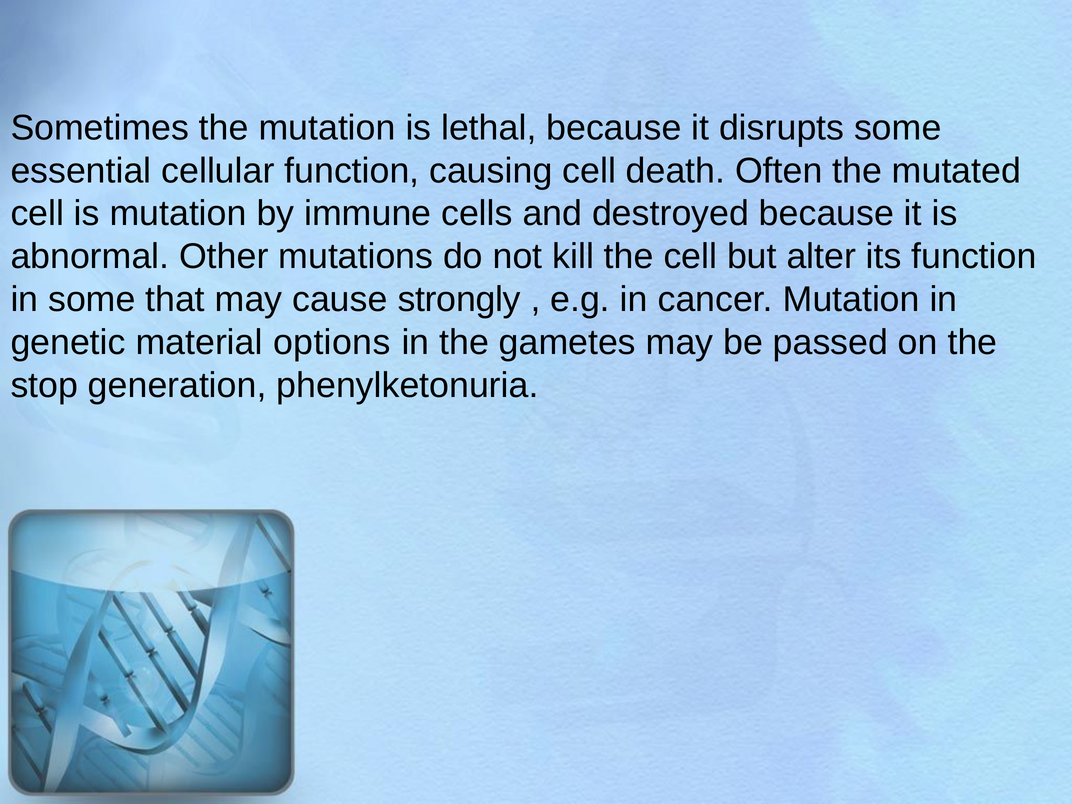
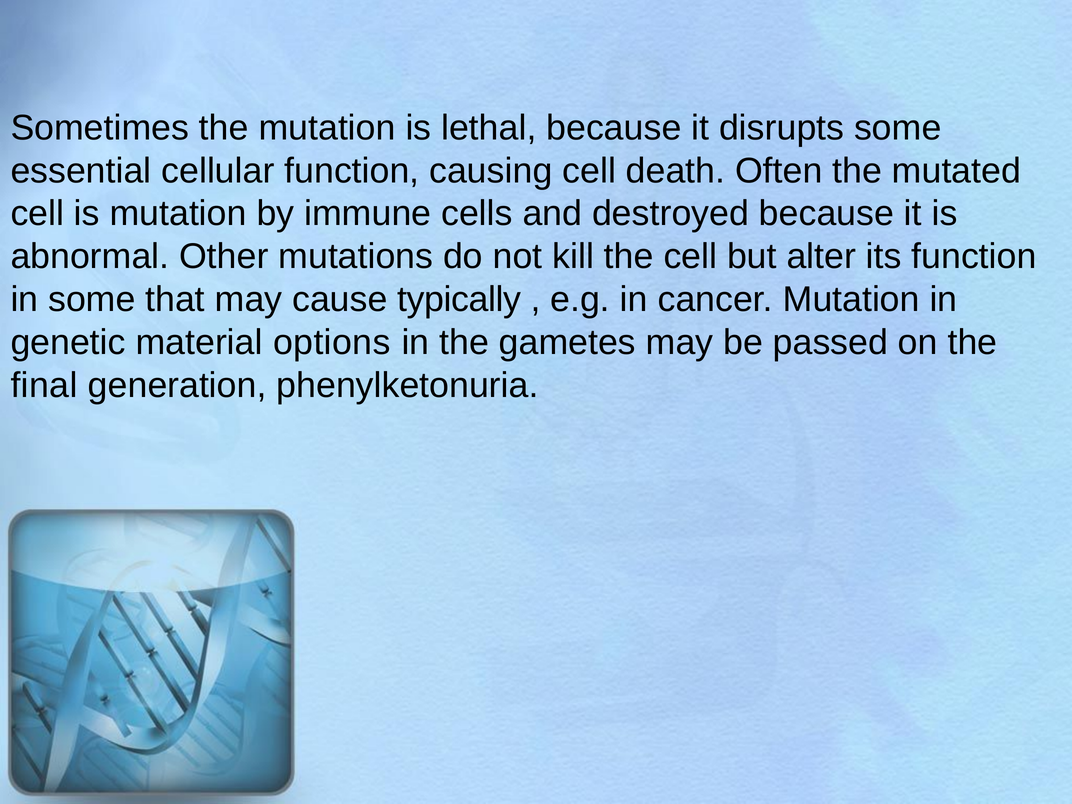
strongly: strongly -> typically
stop: stop -> final
